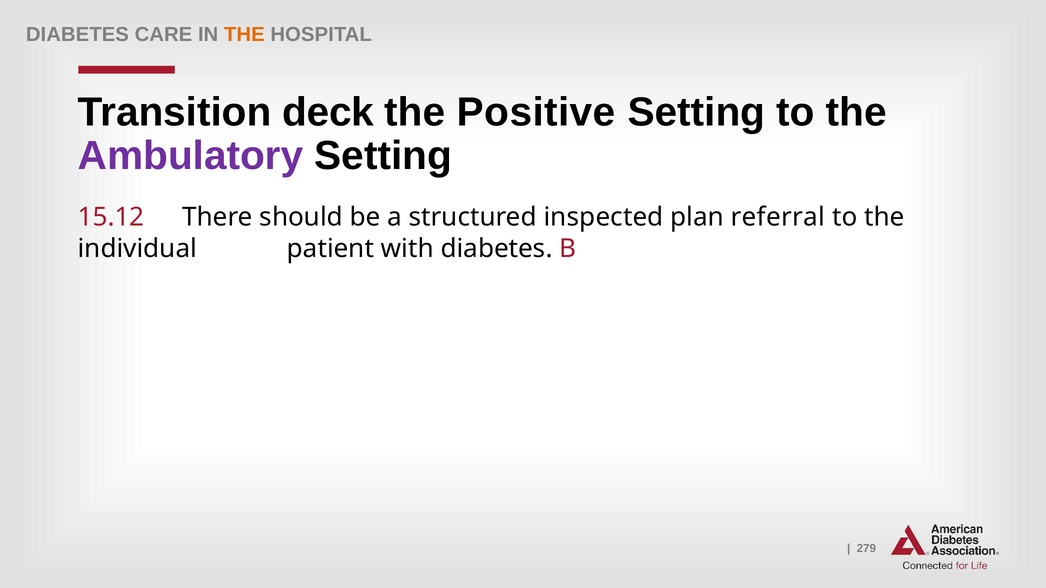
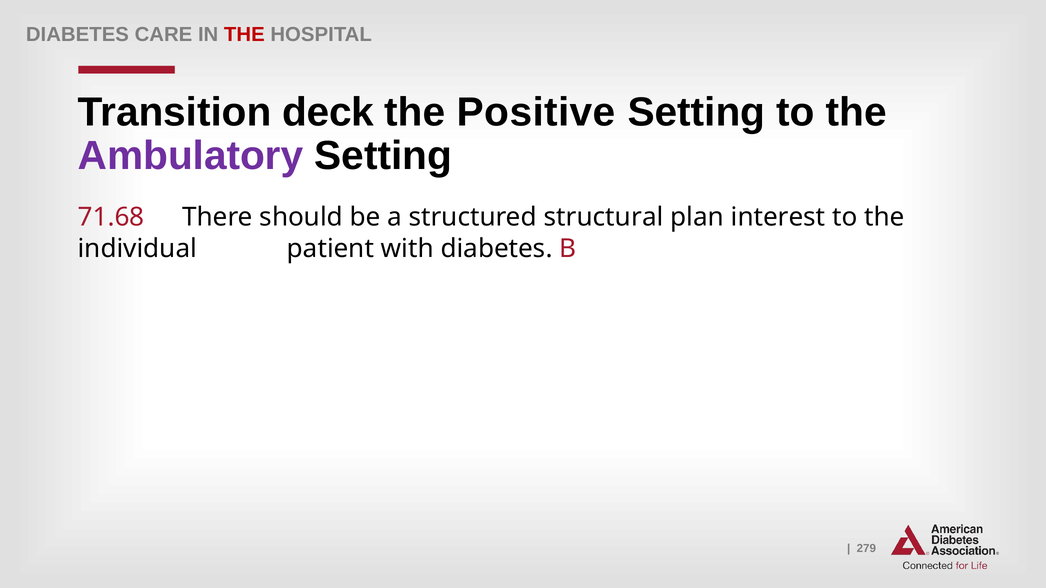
THE at (244, 35) colour: orange -> red
15.12: 15.12 -> 71.68
inspected: inspected -> structural
referral: referral -> interest
